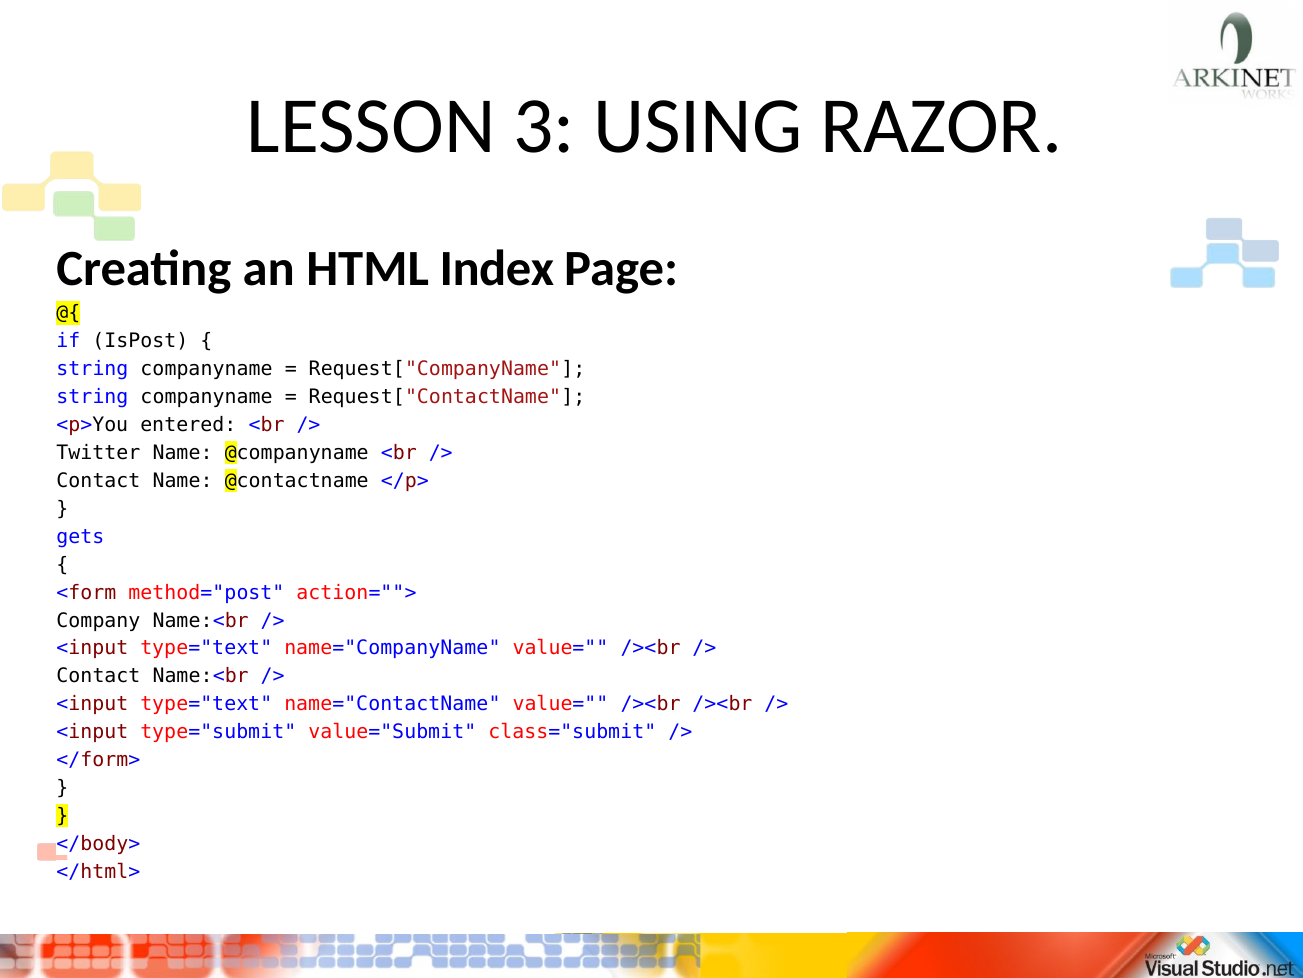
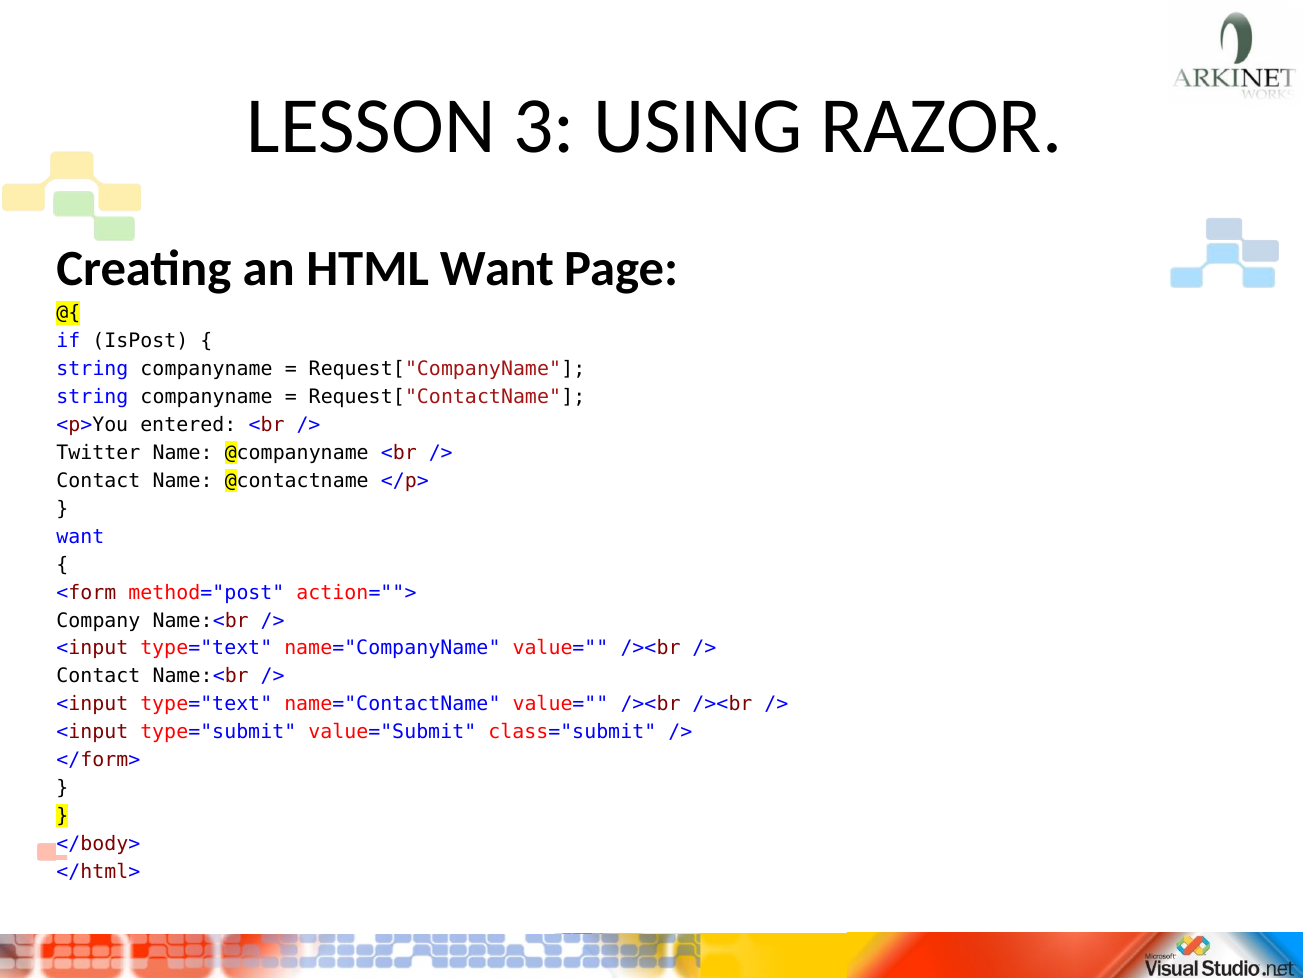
HTML Index: Index -> Want
gets at (80, 536): gets -> want
